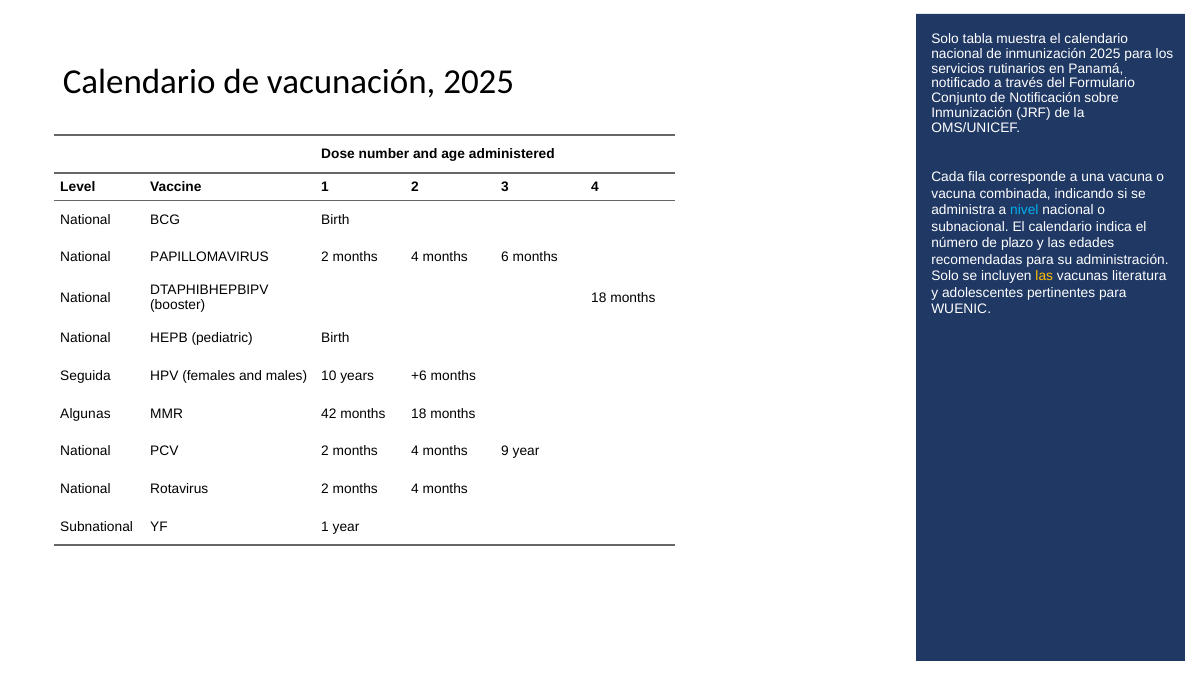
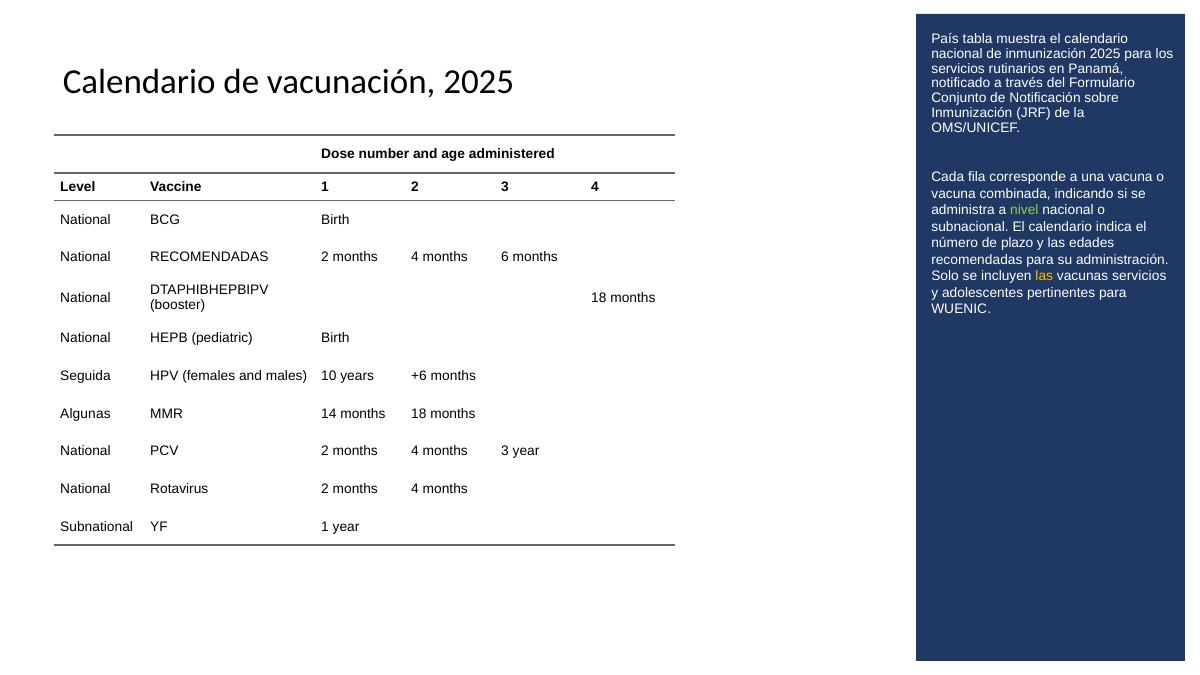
Solo at (945, 39): Solo -> País
nivel colour: light blue -> light green
National PAPILLOMAVIRUS: PAPILLOMAVIRUS -> RECOMENDADAS
vacunas literatura: literatura -> servicios
42: 42 -> 14
months 9: 9 -> 3
